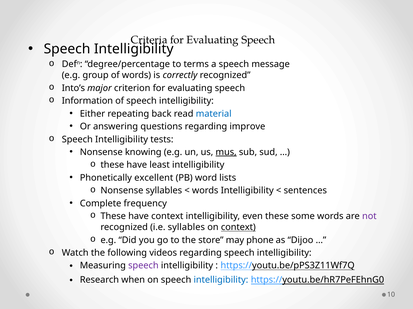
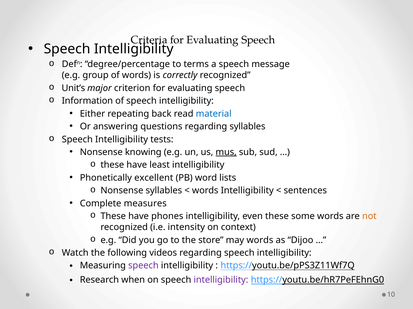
Into’s: Into’s -> Unit’s
regarding improve: improve -> syllables
frequency: frequency -> measures
have context: context -> phones
not colour: purple -> orange
i.e syllables: syllables -> intensity
context at (238, 228) underline: present -> none
may phone: phone -> words
intelligibility at (221, 281) colour: blue -> purple
